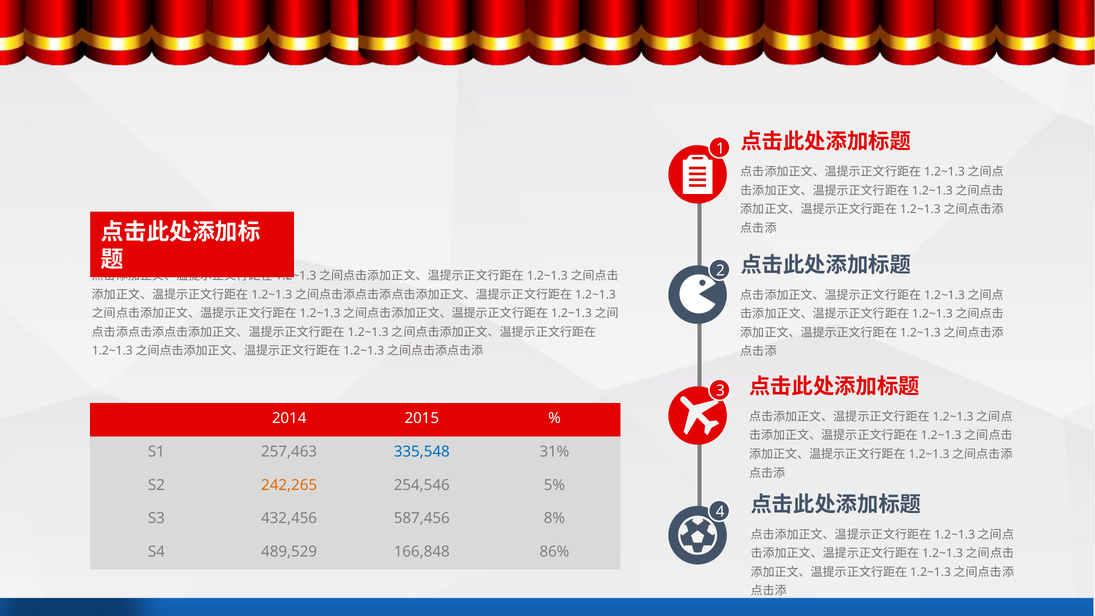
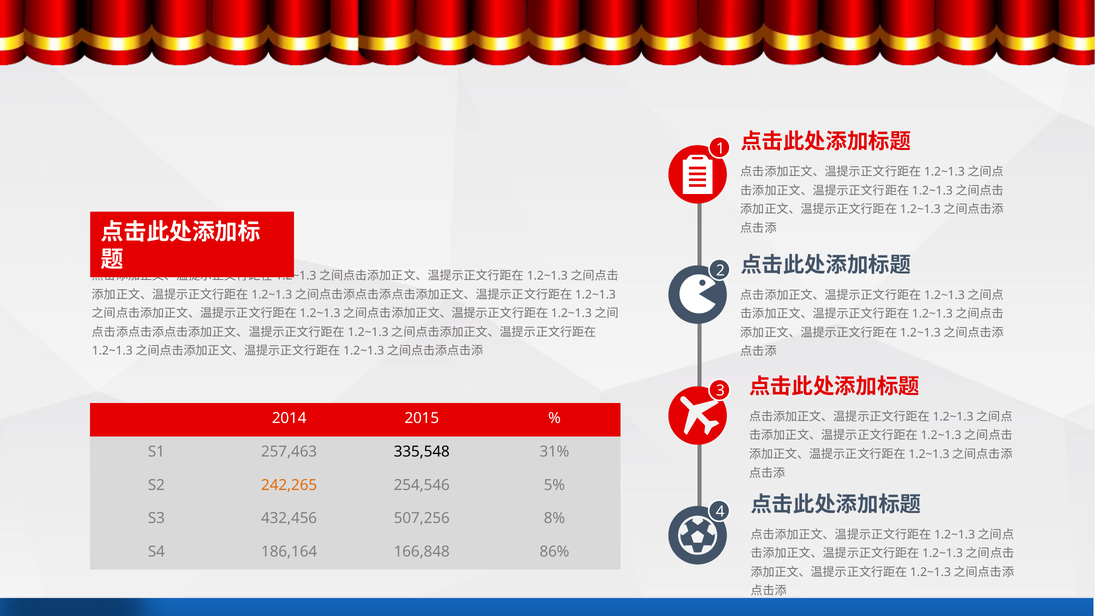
335,548 colour: blue -> black
587,456: 587,456 -> 507,256
489,529: 489,529 -> 186,164
